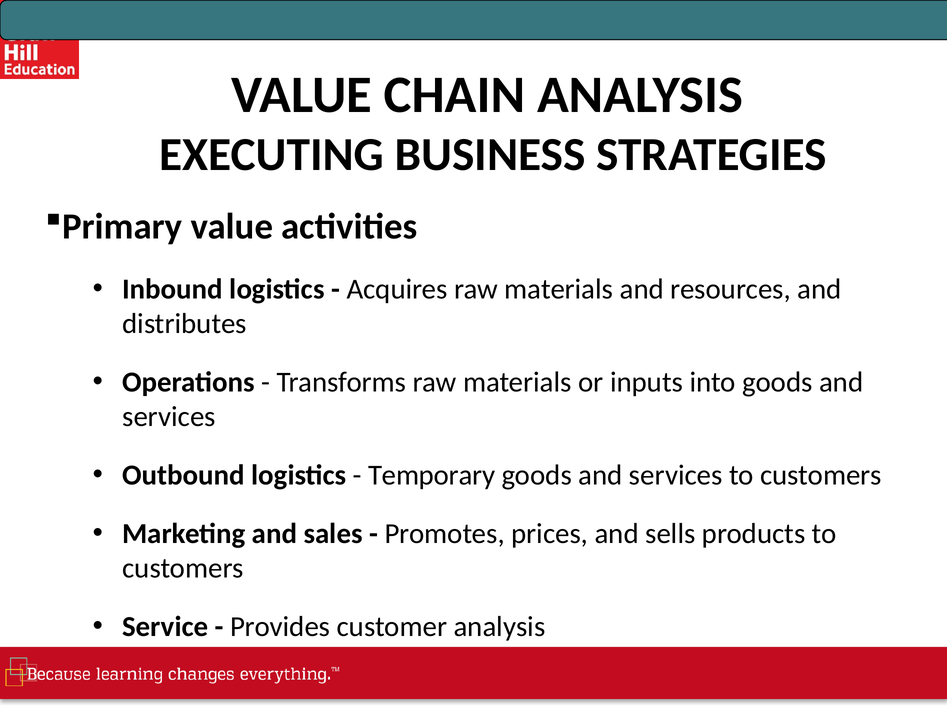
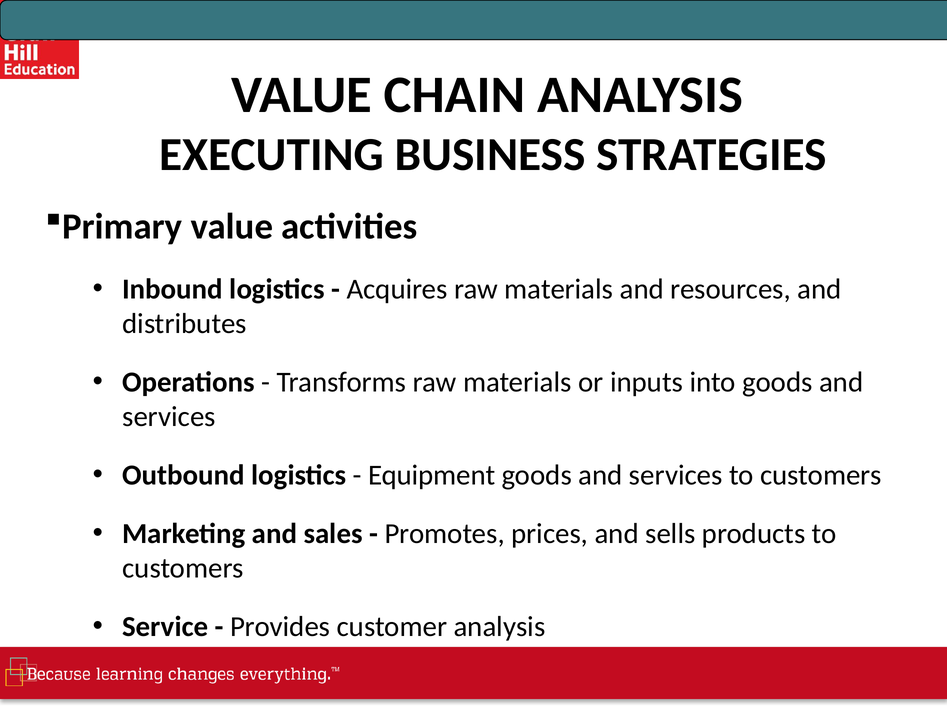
Temporary: Temporary -> Equipment
